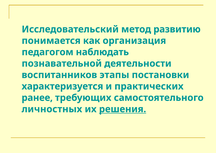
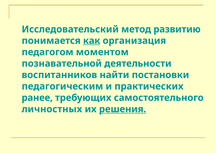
как underline: none -> present
наблюдать: наблюдать -> моментом
этапы: этапы -> найти
характеризуется: характеризуется -> педагогическим
